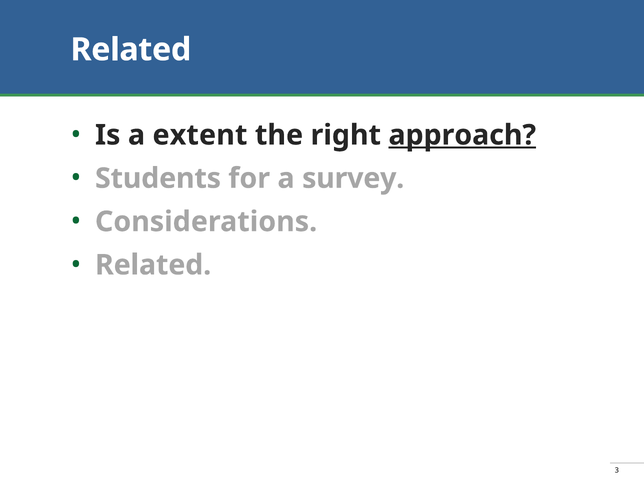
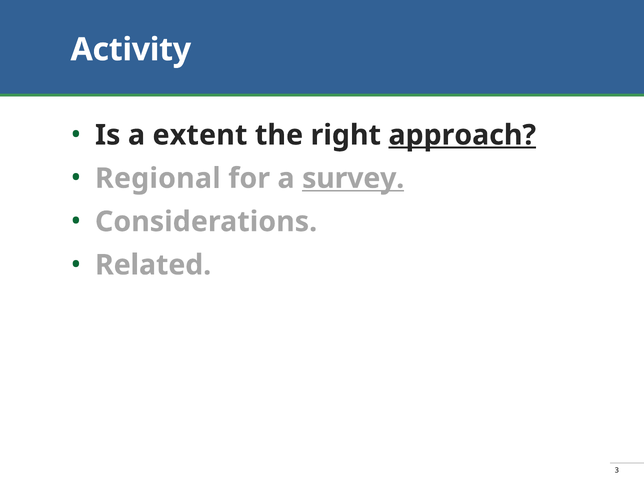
Related at (131, 50): Related -> Activity
Students: Students -> Regional
survey underline: none -> present
